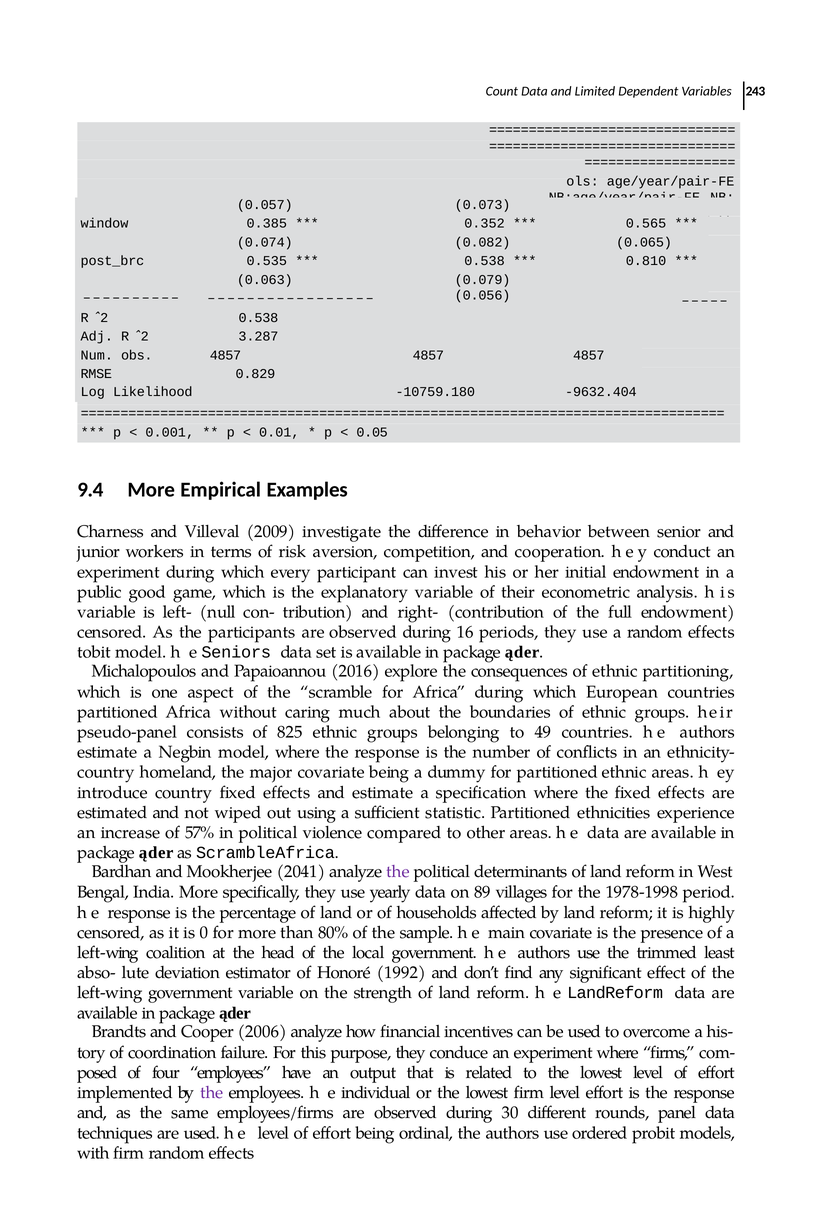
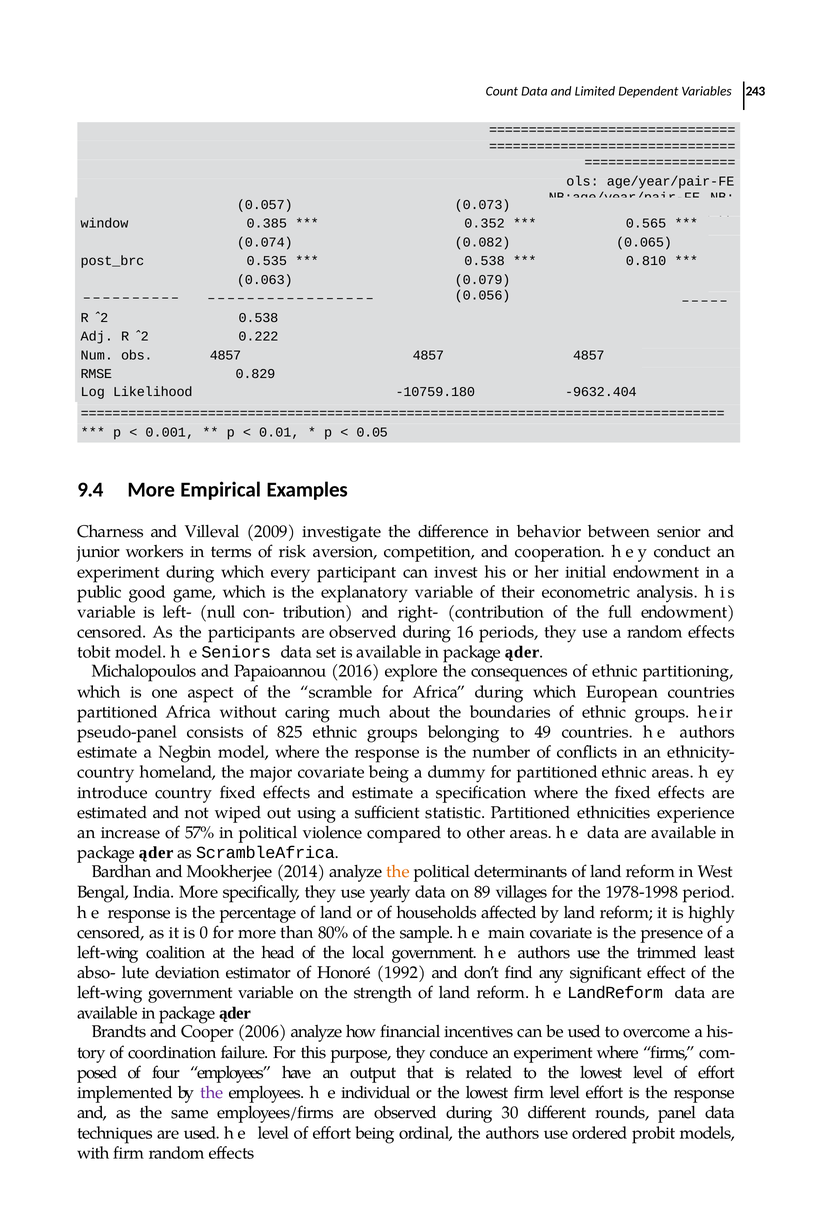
3.287: 3.287 -> 0.222
2041: 2041 -> 2014
the at (398, 872) colour: purple -> orange
